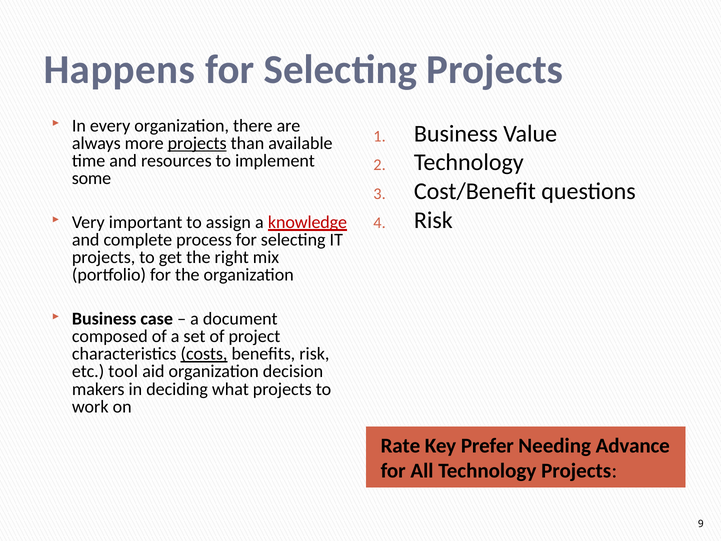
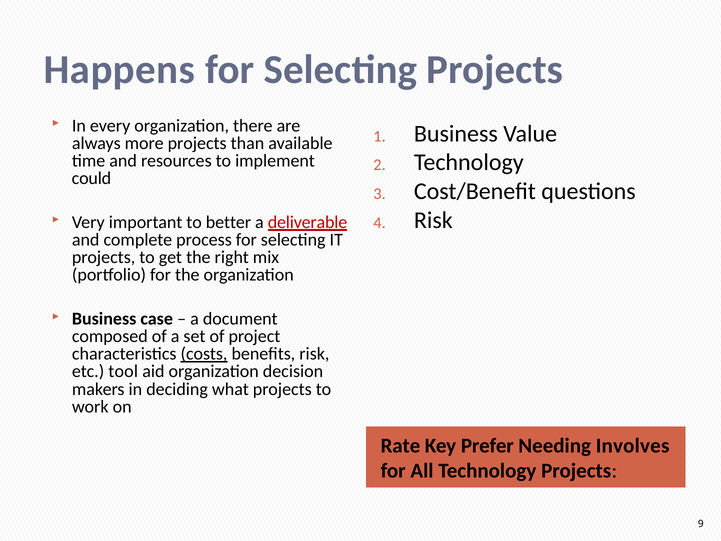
projects at (197, 143) underline: present -> none
some: some -> could
assign: assign -> better
knowledge: knowledge -> deliverable
Advance: Advance -> Involves
